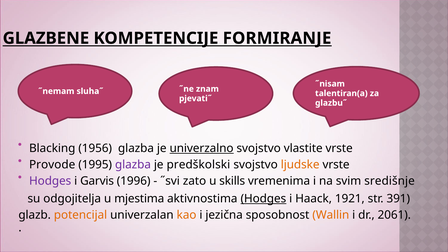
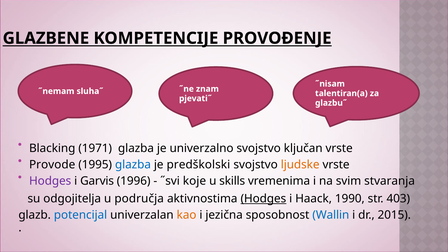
FORMIRANJE: FORMIRANJE -> PROVOĐENJE
1956: 1956 -> 1971
univerzalno underline: present -> none
vlastite: vlastite -> ključan
glazba at (133, 165) colour: purple -> blue
zato: zato -> koje
središnje: središnje -> stvaranja
mjestima: mjestima -> područja
1921: 1921 -> 1990
391: 391 -> 403
potencijal colour: orange -> blue
Wallin colour: orange -> blue
2061: 2061 -> 2015
